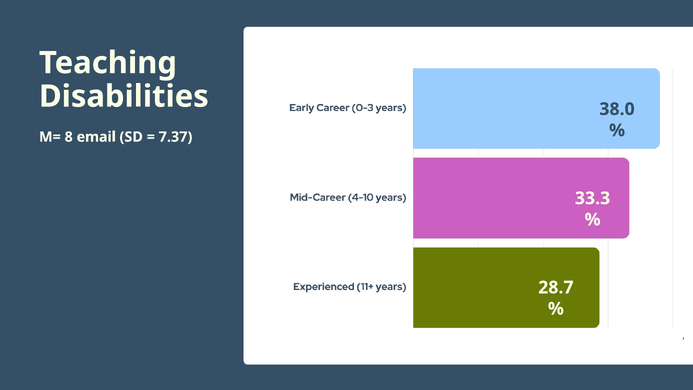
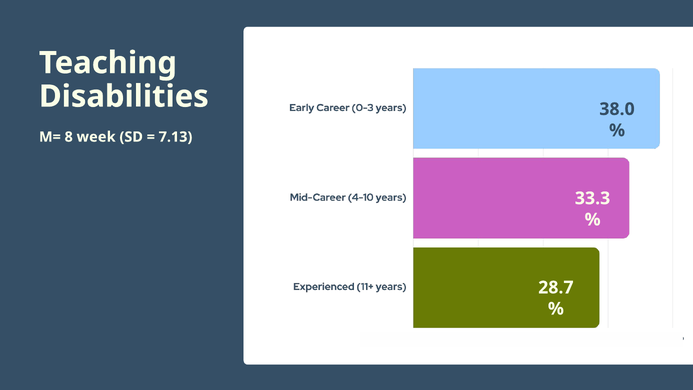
email: email -> week
7.37: 7.37 -> 7.13
